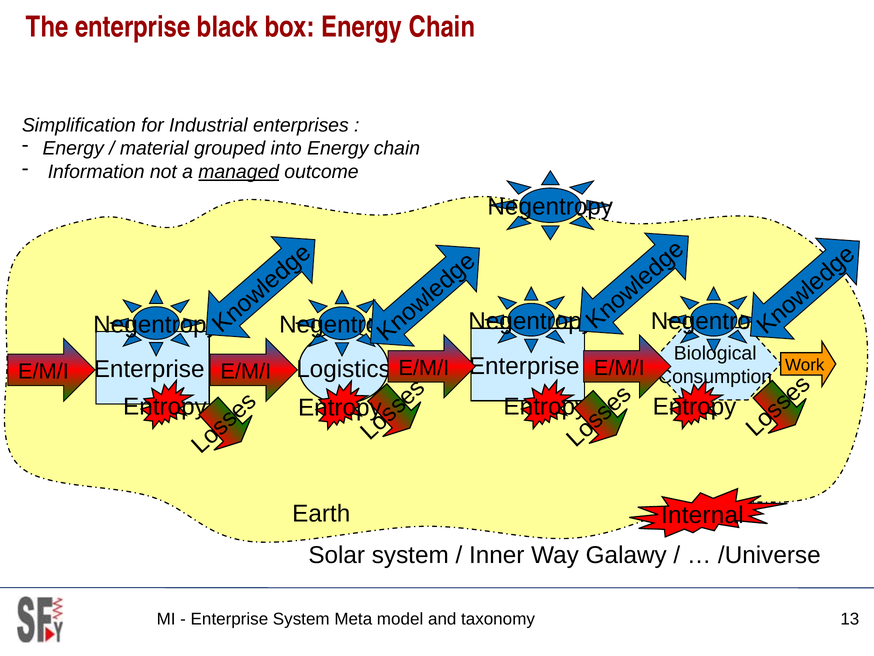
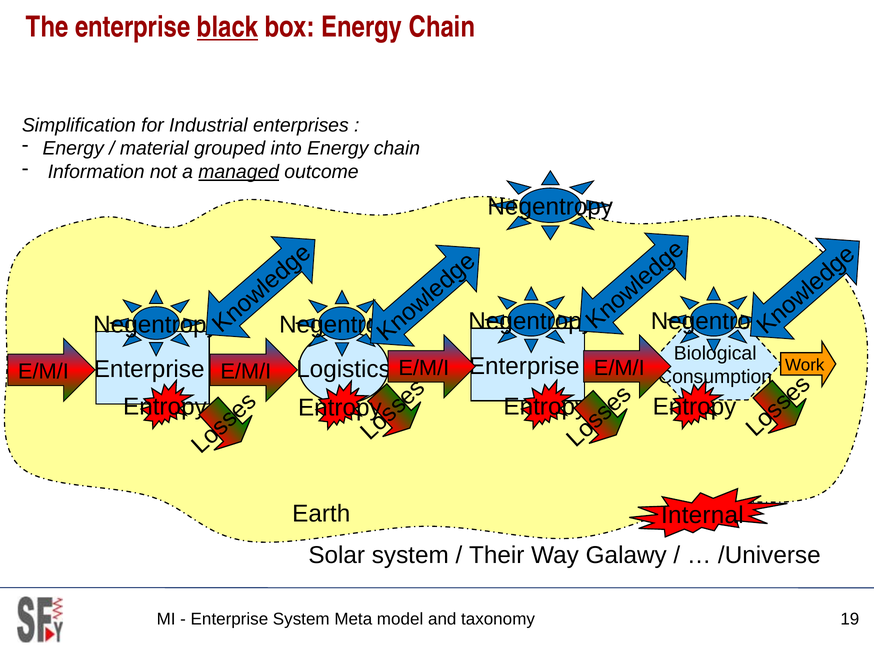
black underline: none -> present
Inner: Inner -> Their
13: 13 -> 19
